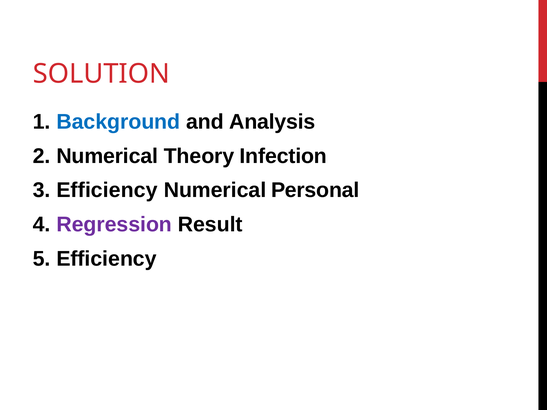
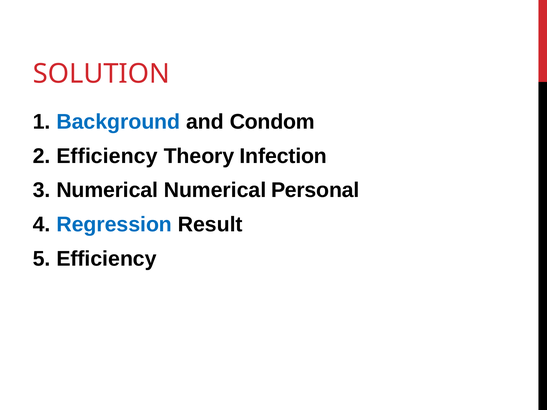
Analysis: Analysis -> Condom
2 Numerical: Numerical -> Efficiency
3 Efficiency: Efficiency -> Numerical
Regression colour: purple -> blue
